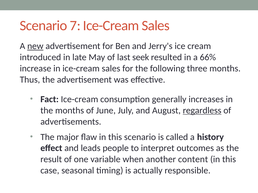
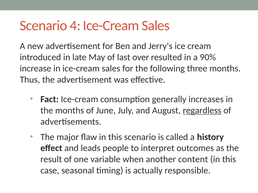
7: 7 -> 4
new underline: present -> none
seek: seek -> over
66%: 66% -> 90%
